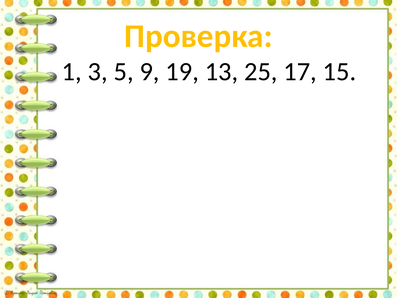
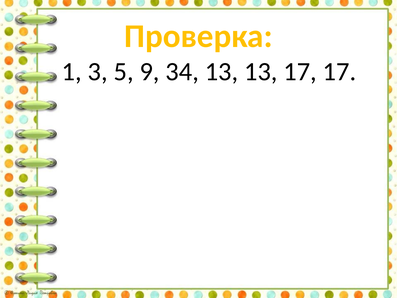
19: 19 -> 34
13 25: 25 -> 13
17 15: 15 -> 17
